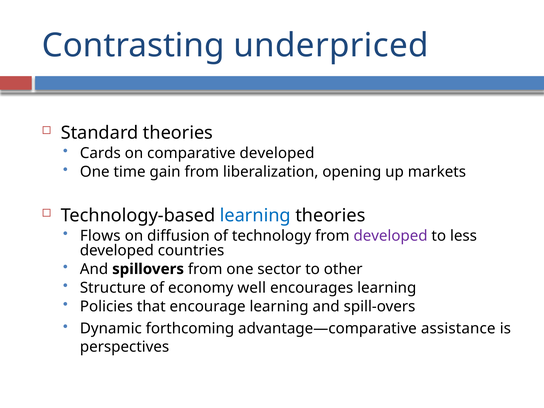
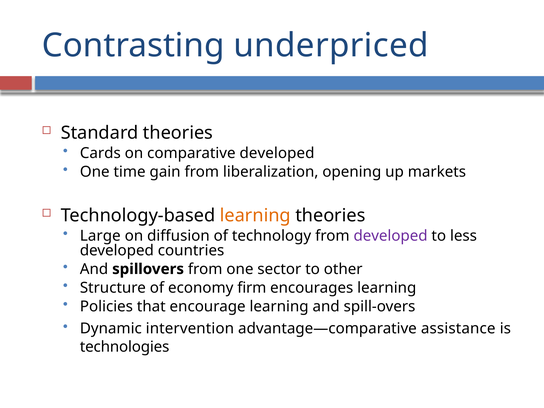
learning at (255, 216) colour: blue -> orange
Flows: Flows -> Large
well: well -> firm
forthcoming: forthcoming -> intervention
perspectives: perspectives -> technologies
